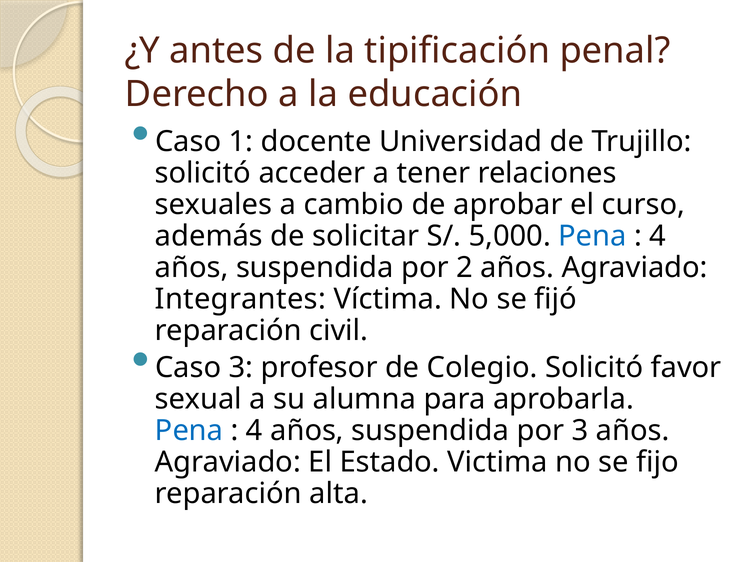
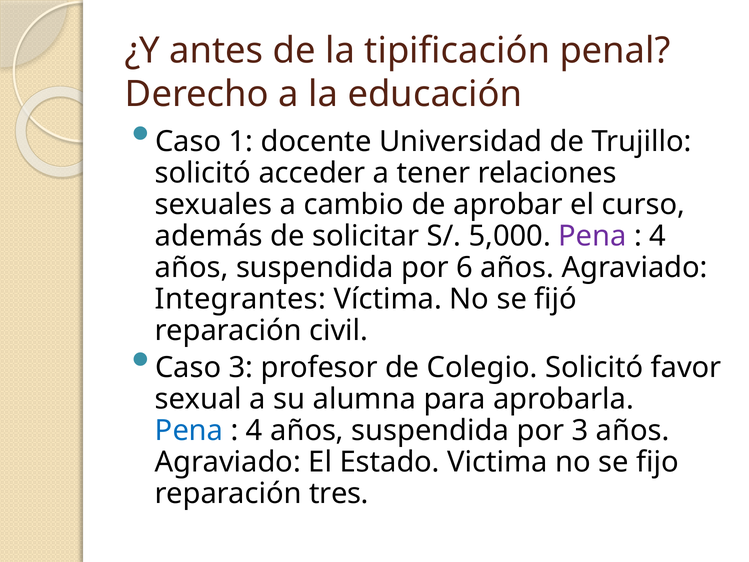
Pena at (593, 236) colour: blue -> purple
2: 2 -> 6
alta: alta -> tres
